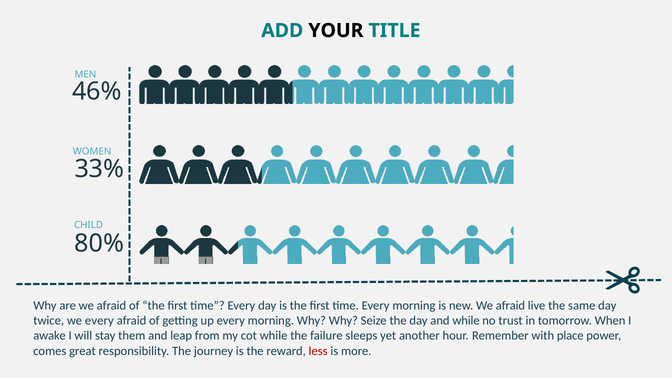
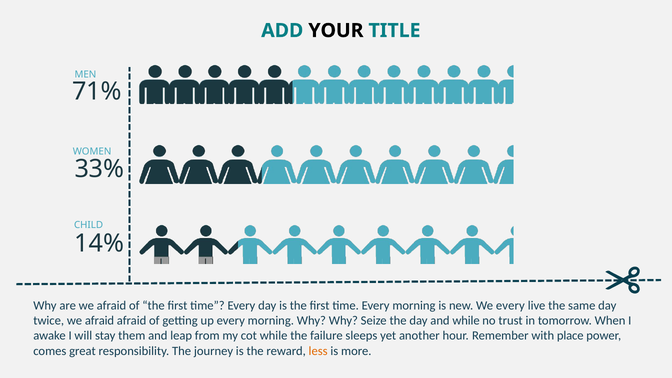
46%: 46% -> 71%
80%: 80% -> 14%
new We afraid: afraid -> every
twice we every: every -> afraid
less colour: red -> orange
